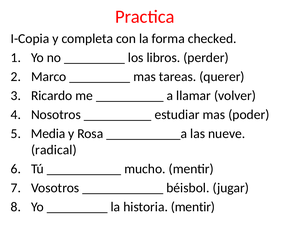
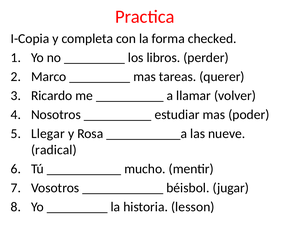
Media: Media -> Llegar
historia mentir: mentir -> lesson
